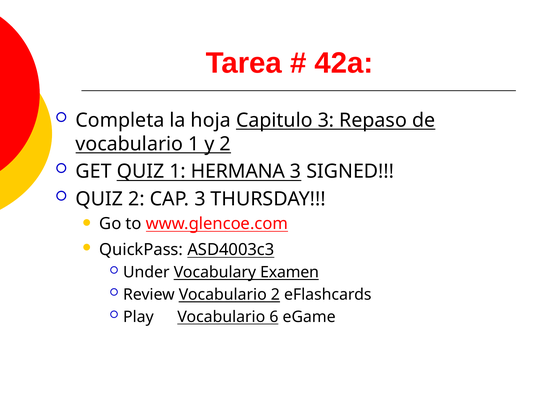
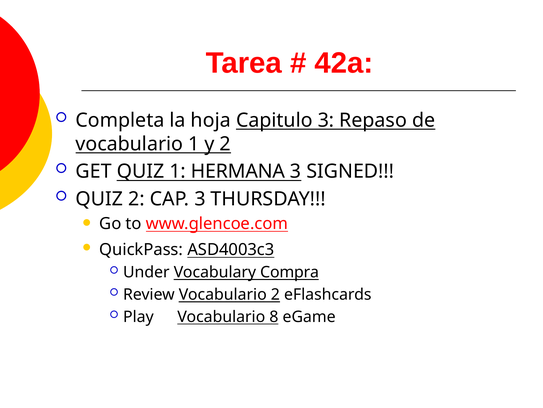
Examen: Examen -> Compra
6: 6 -> 8
